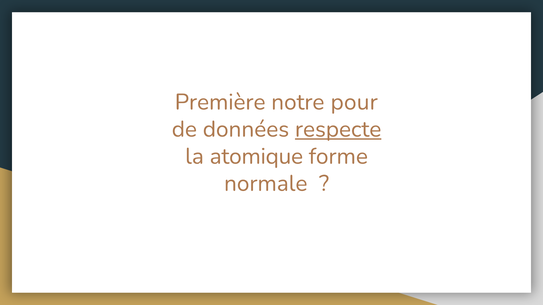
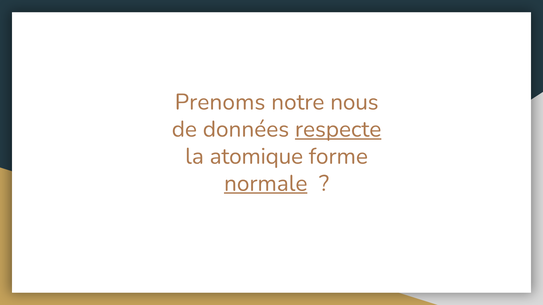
Première: Première -> Prenoms
pour: pour -> nous
normale underline: none -> present
